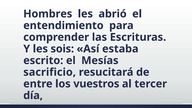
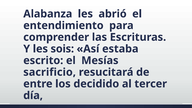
Hombres: Hombres -> Alabanza
vuestros: vuestros -> decidido
